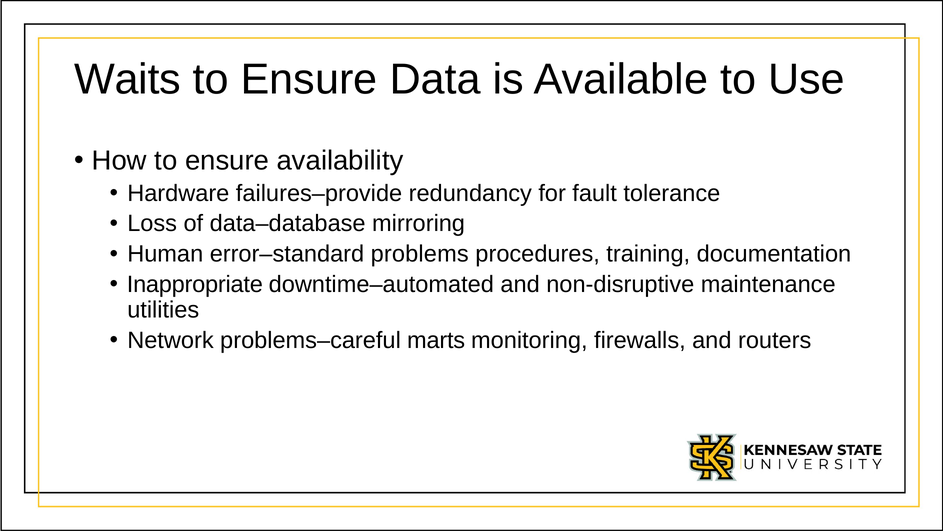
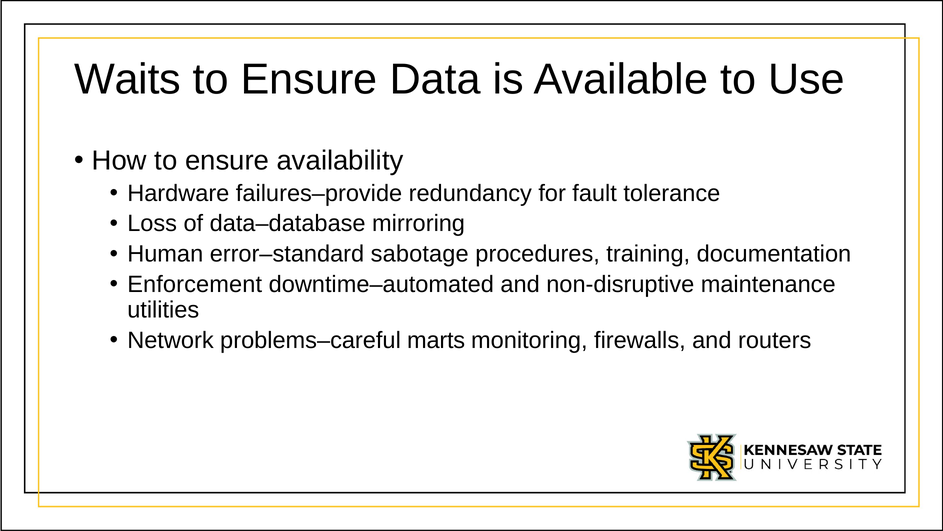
problems: problems -> sabotage
Inappropriate: Inappropriate -> Enforcement
